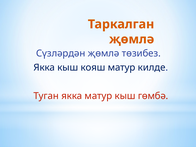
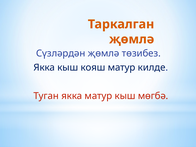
гөмбә: гөмбә -> мөгбә
